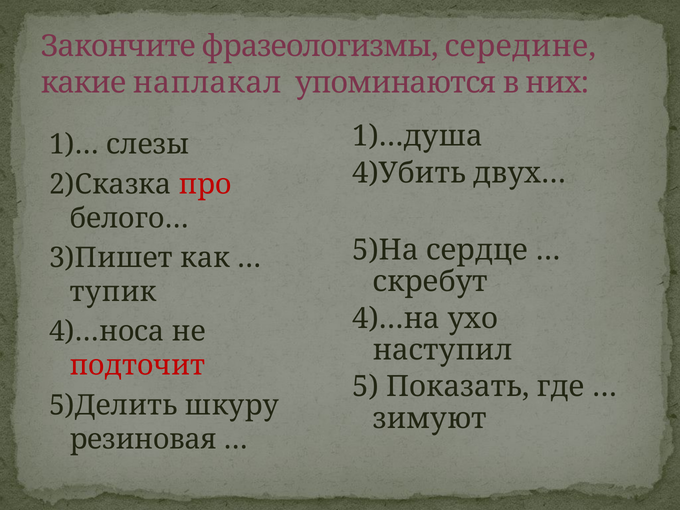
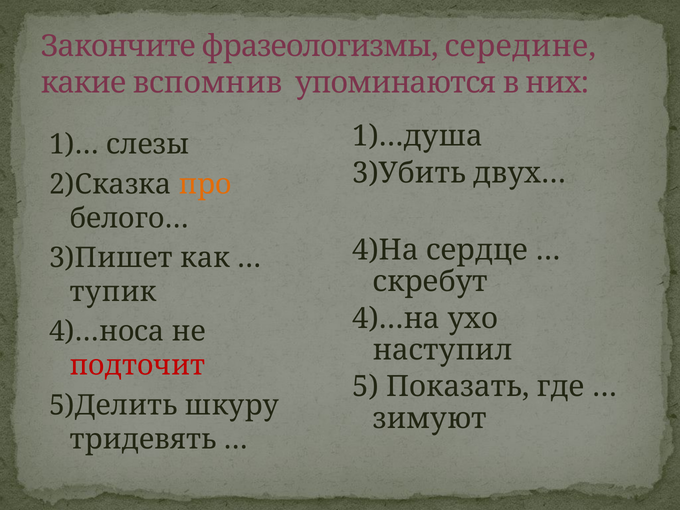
наплакал: наплакал -> вспомнив
4)Убить: 4)Убить -> 3)Убить
про colour: red -> orange
5)На: 5)На -> 4)На
резиновая: резиновая -> тридевять
